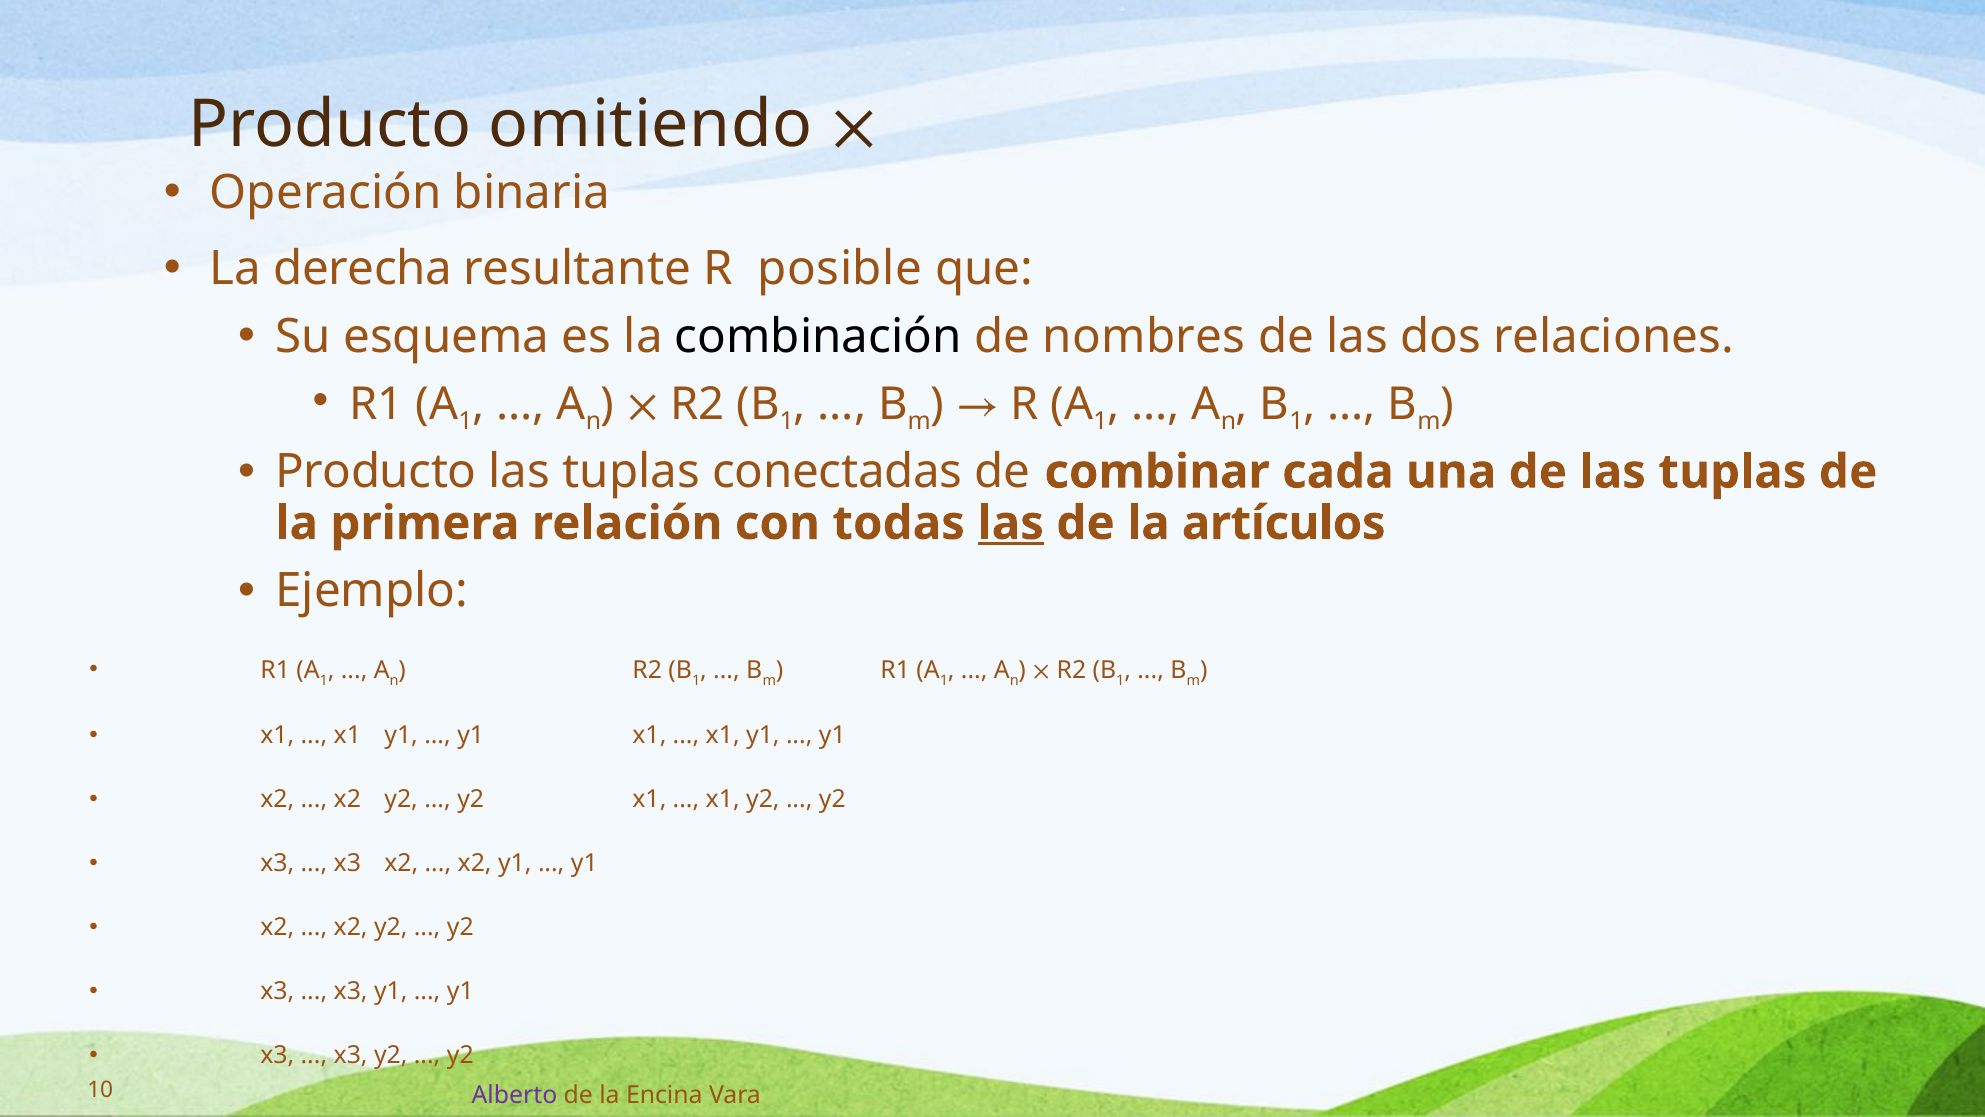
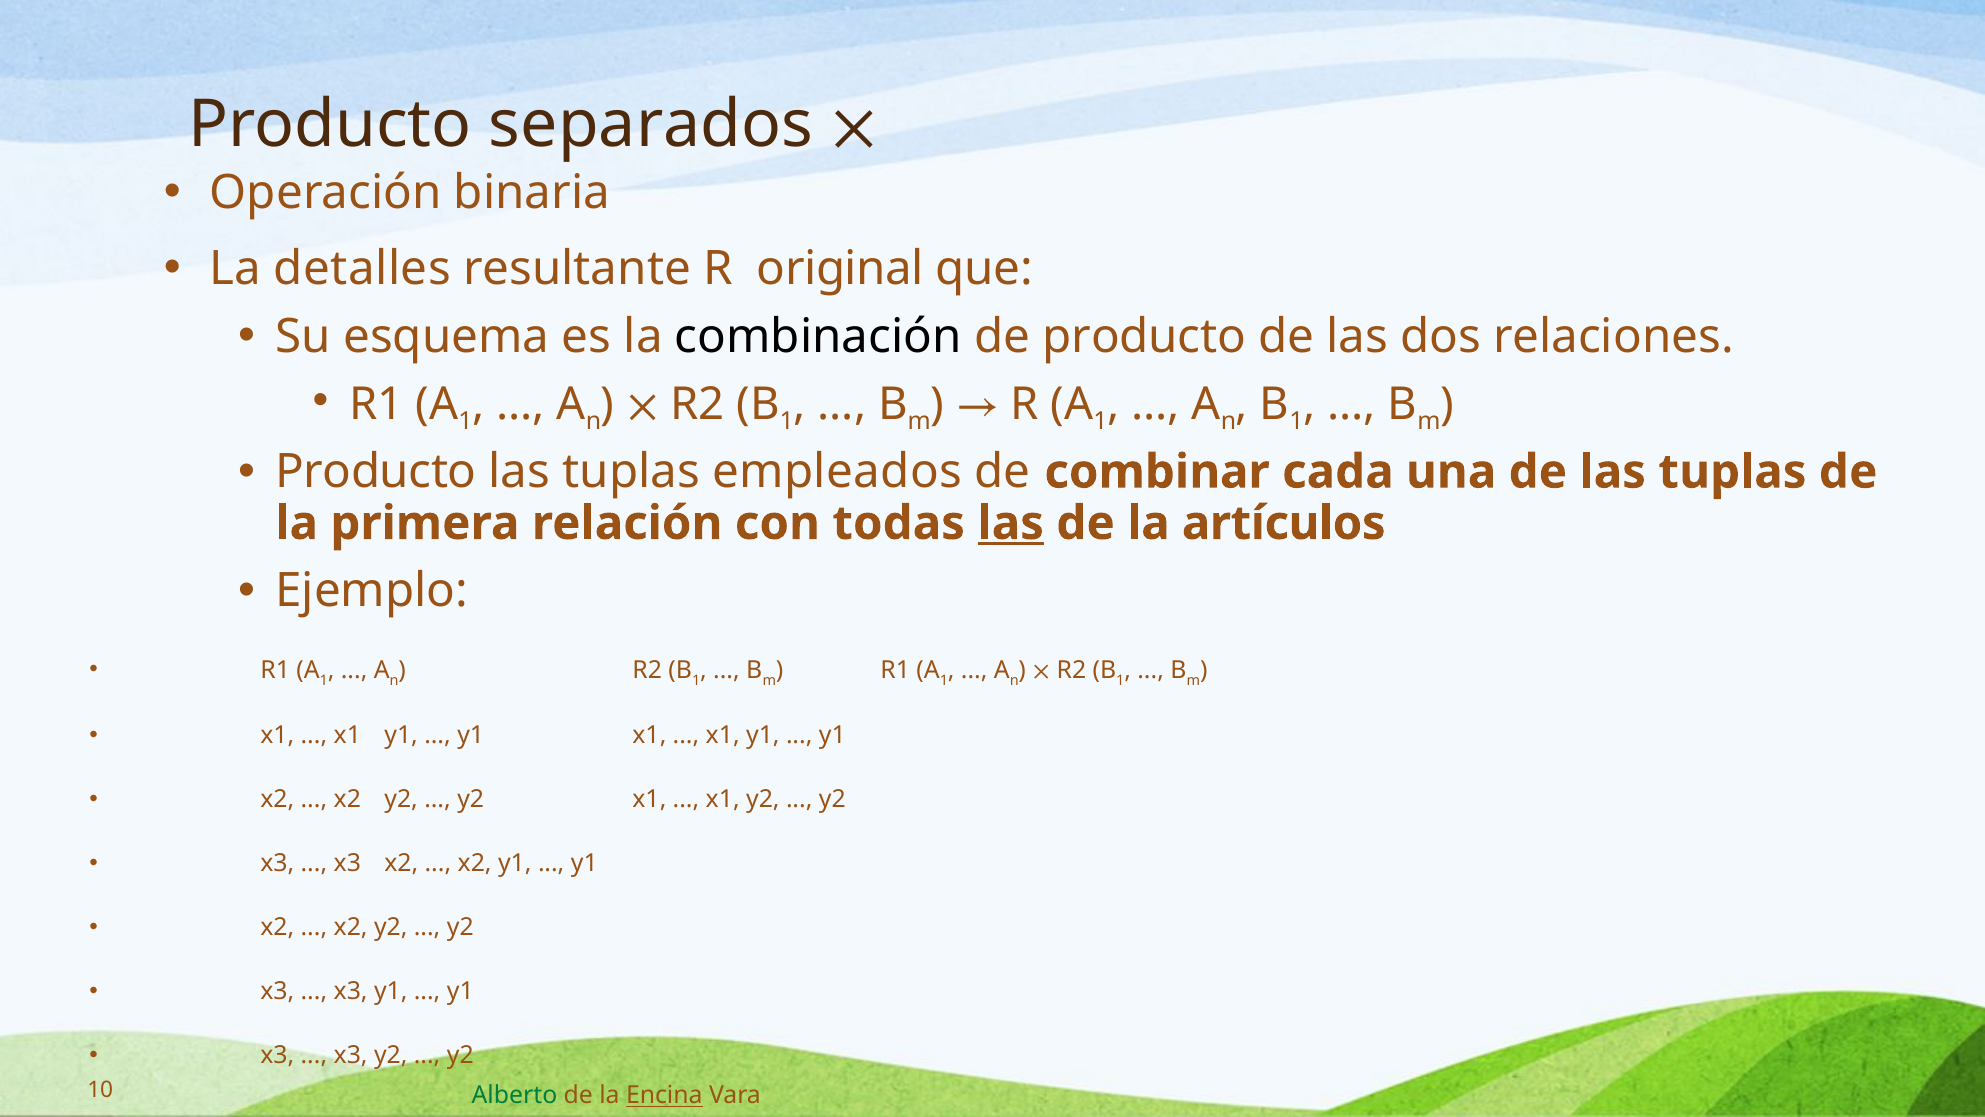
omitiendo: omitiendo -> separados
derecha: derecha -> detalles
posible: posible -> original
de nombres: nombres -> producto
conectadas: conectadas -> empleados
Alberto colour: purple -> green
Encina underline: none -> present
